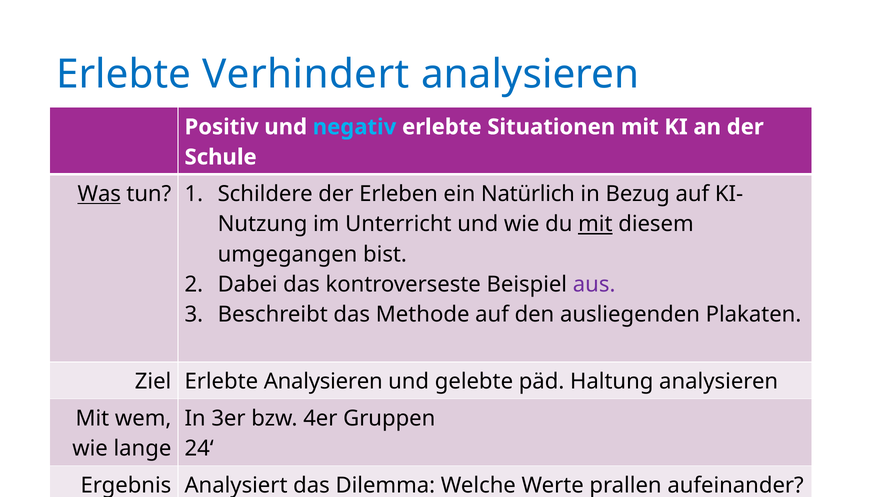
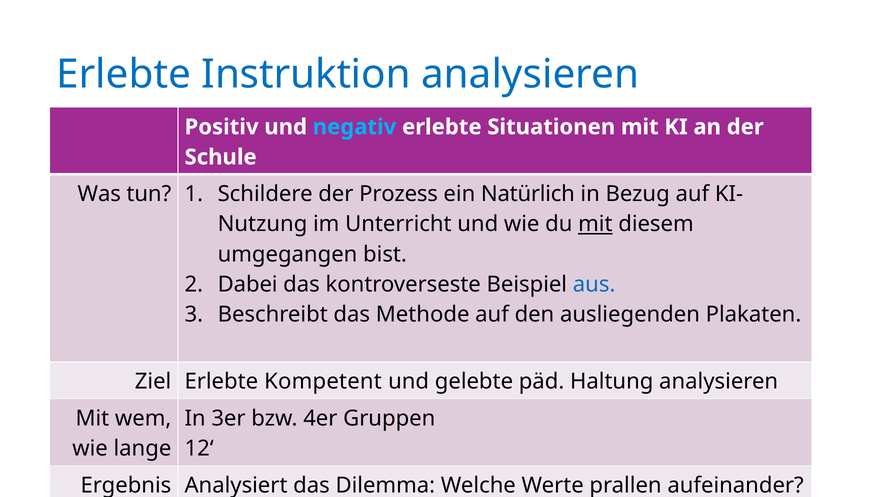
Verhindert: Verhindert -> Instruktion
Was underline: present -> none
Erleben: Erleben -> Prozess
aus colour: purple -> blue
Erlebte Analysieren: Analysieren -> Kompetent
24‘: 24‘ -> 12‘
